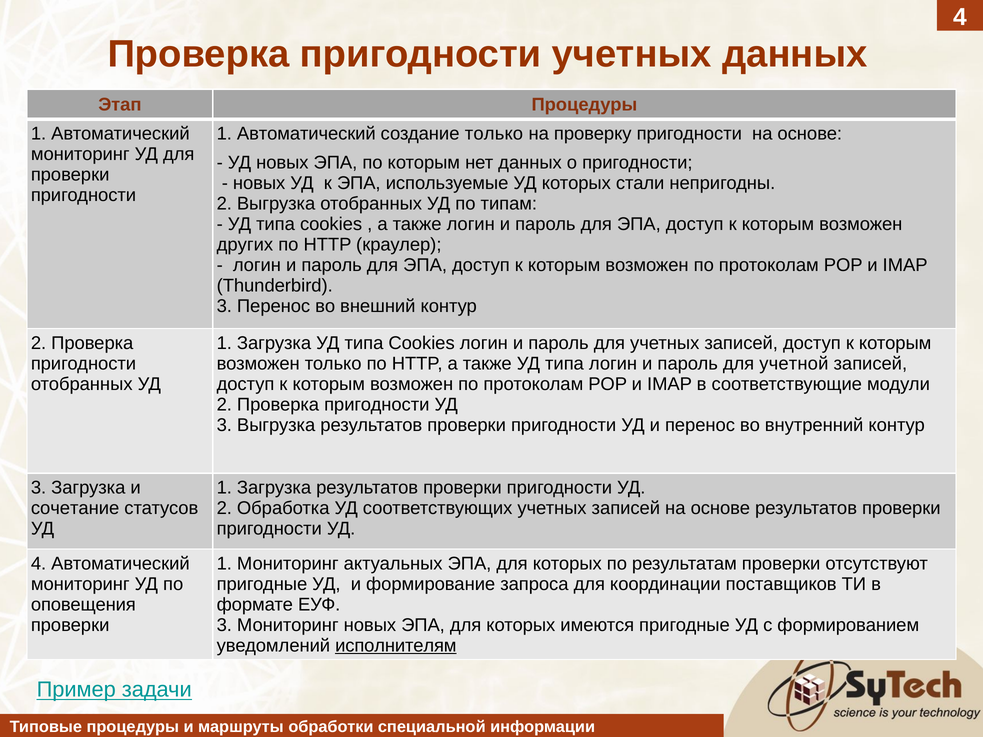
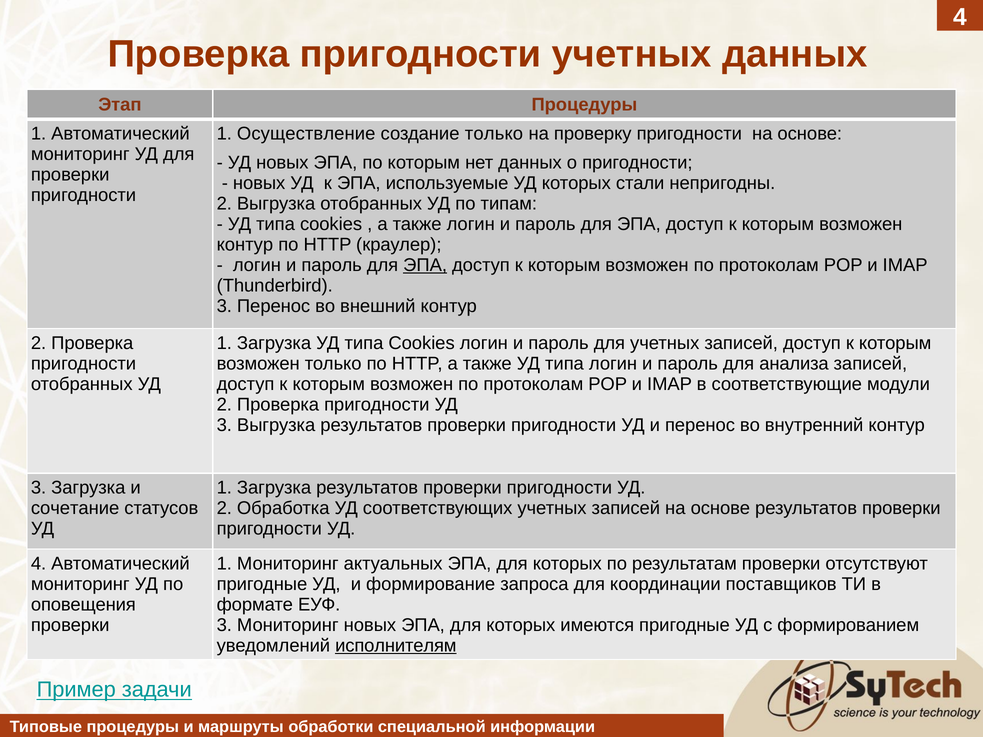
Автоматический at (306, 134): Автоматический -> Осуществление
других at (245, 245): других -> контур
ЭПА at (425, 265) underline: none -> present
учетной: учетной -> анализа
